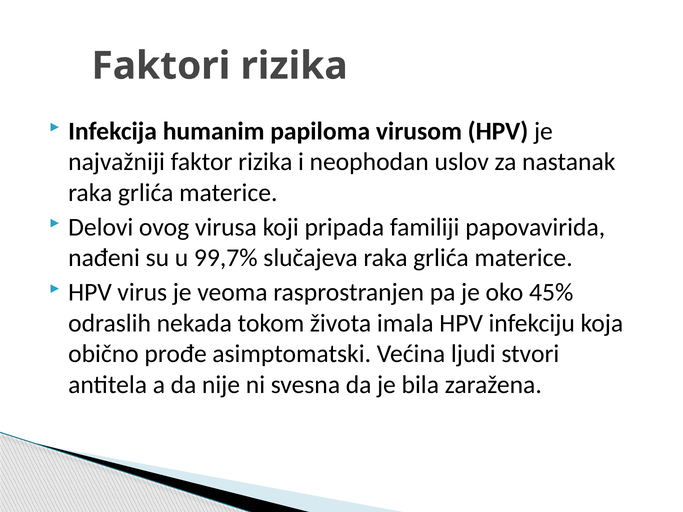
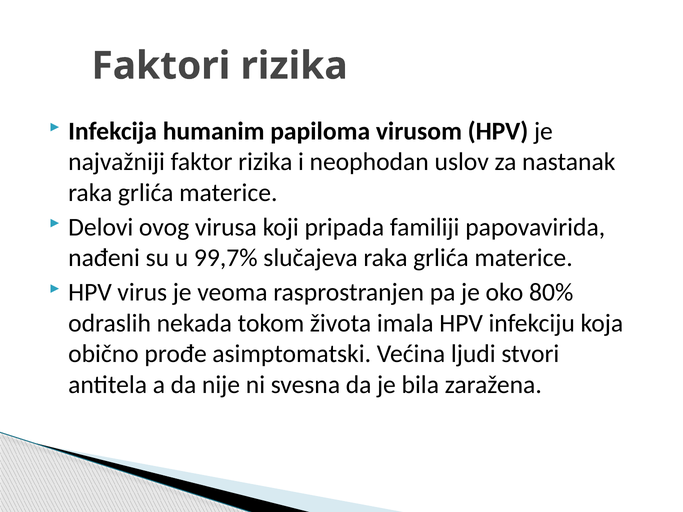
45%: 45% -> 80%
